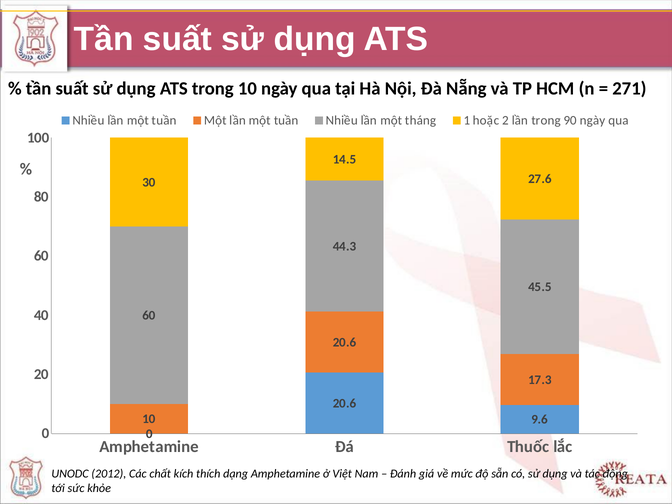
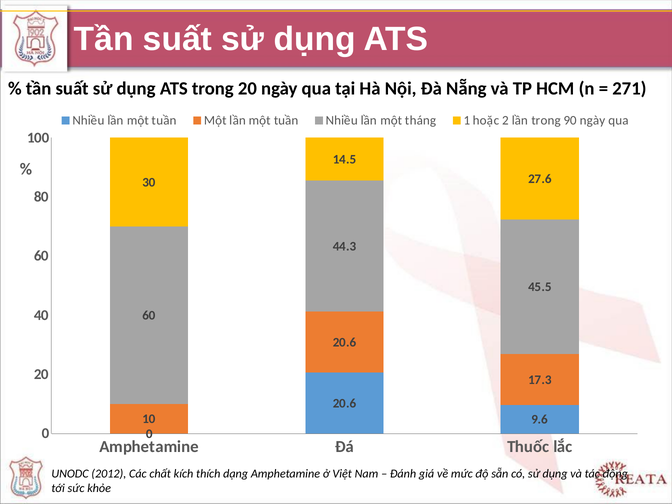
trong 10: 10 -> 20
